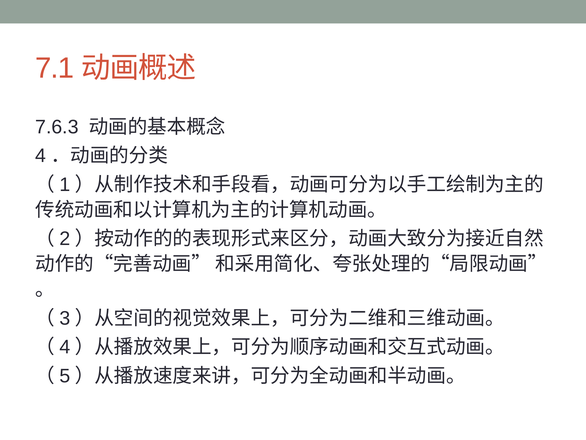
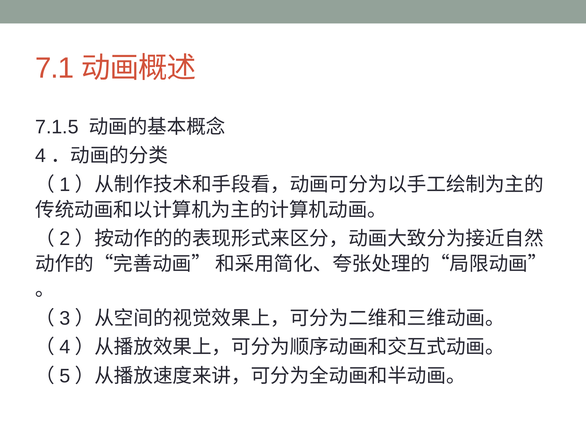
7.6.3: 7.6.3 -> 7.1.5
